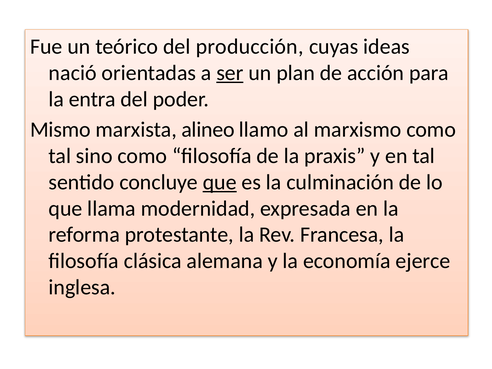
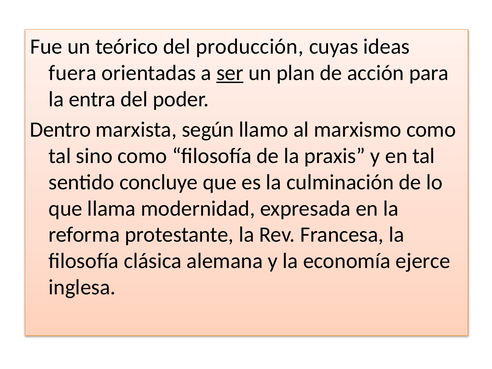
nació: nació -> fuera
Mismo: Mismo -> Dentro
alineo: alineo -> según
que at (220, 182) underline: present -> none
